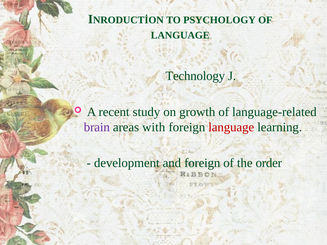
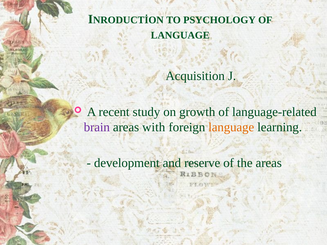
Technology: Technology -> Acquisition
language at (231, 127) colour: red -> orange
and foreign: foreign -> reserve
the order: order -> areas
